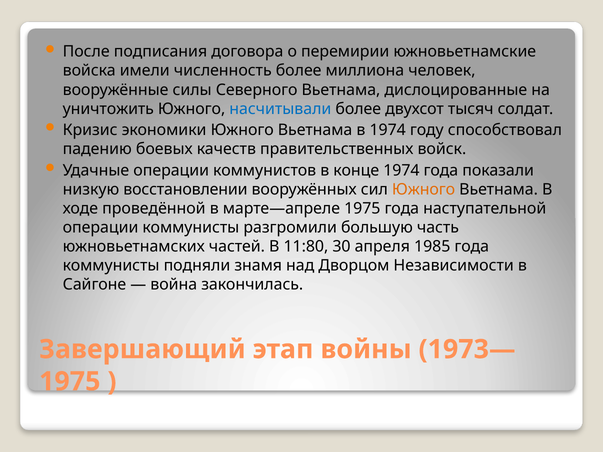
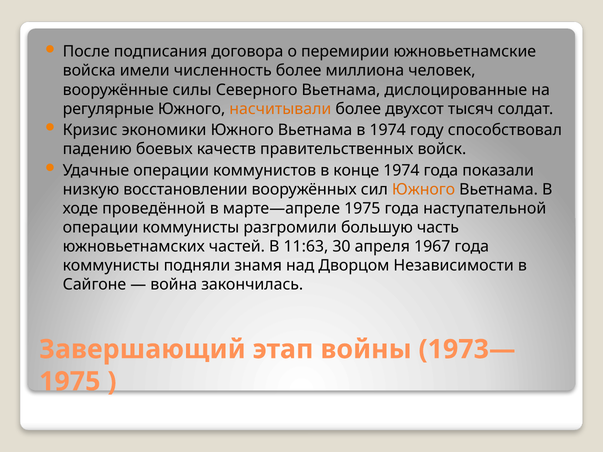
уничтожить: уничтожить -> регулярные
насчитывали colour: blue -> orange
11:80: 11:80 -> 11:63
1985: 1985 -> 1967
